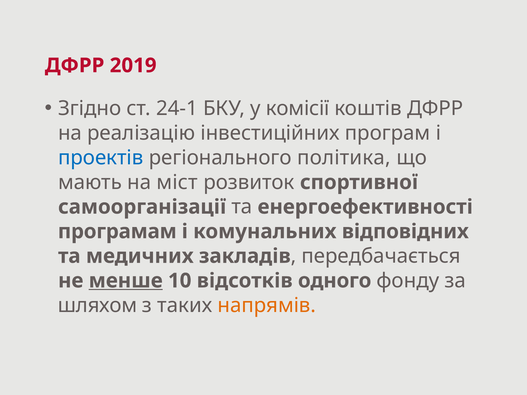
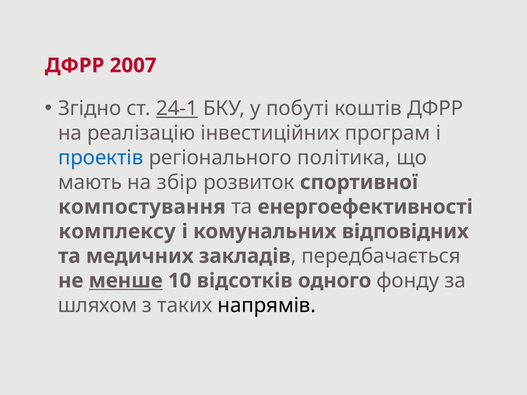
2019: 2019 -> 2007
24-1 underline: none -> present
комісії: комісії -> побуті
міст: міст -> збір
самоорганізації: самоорганізації -> компостування
програмам: програмам -> комплексу
напрямів colour: orange -> black
